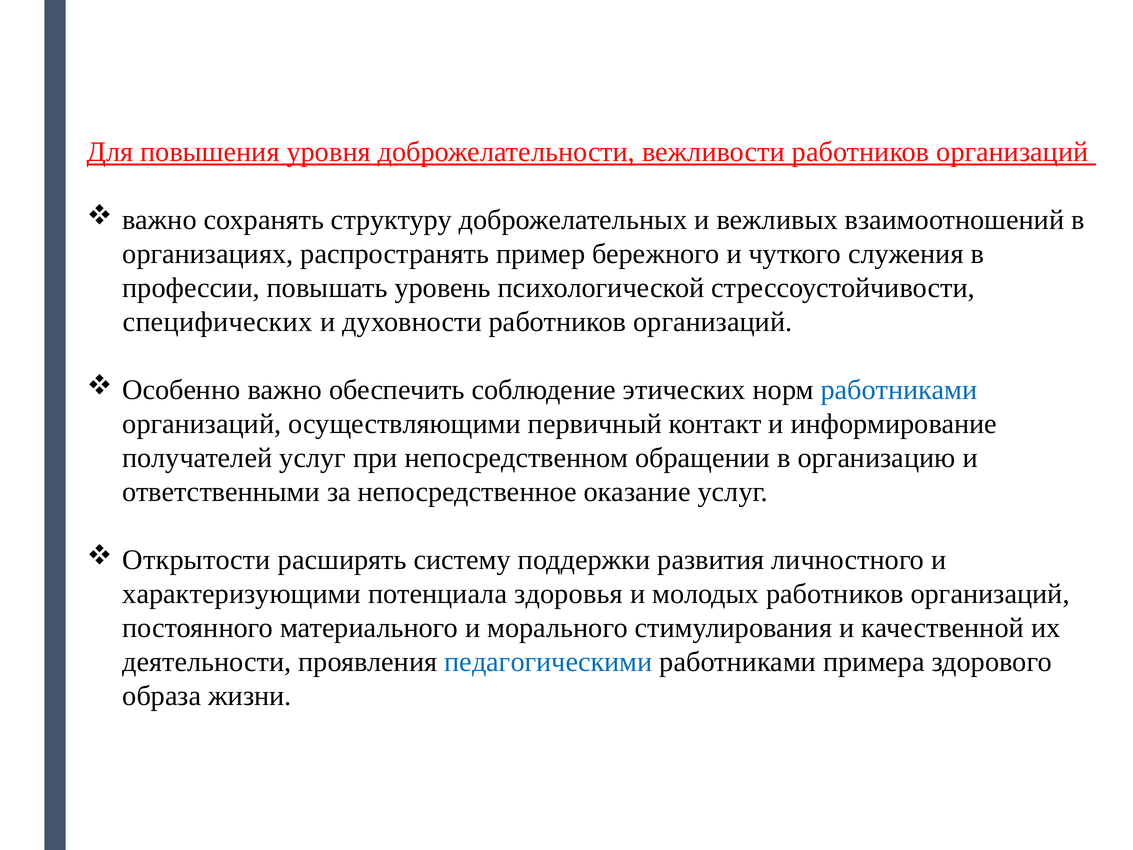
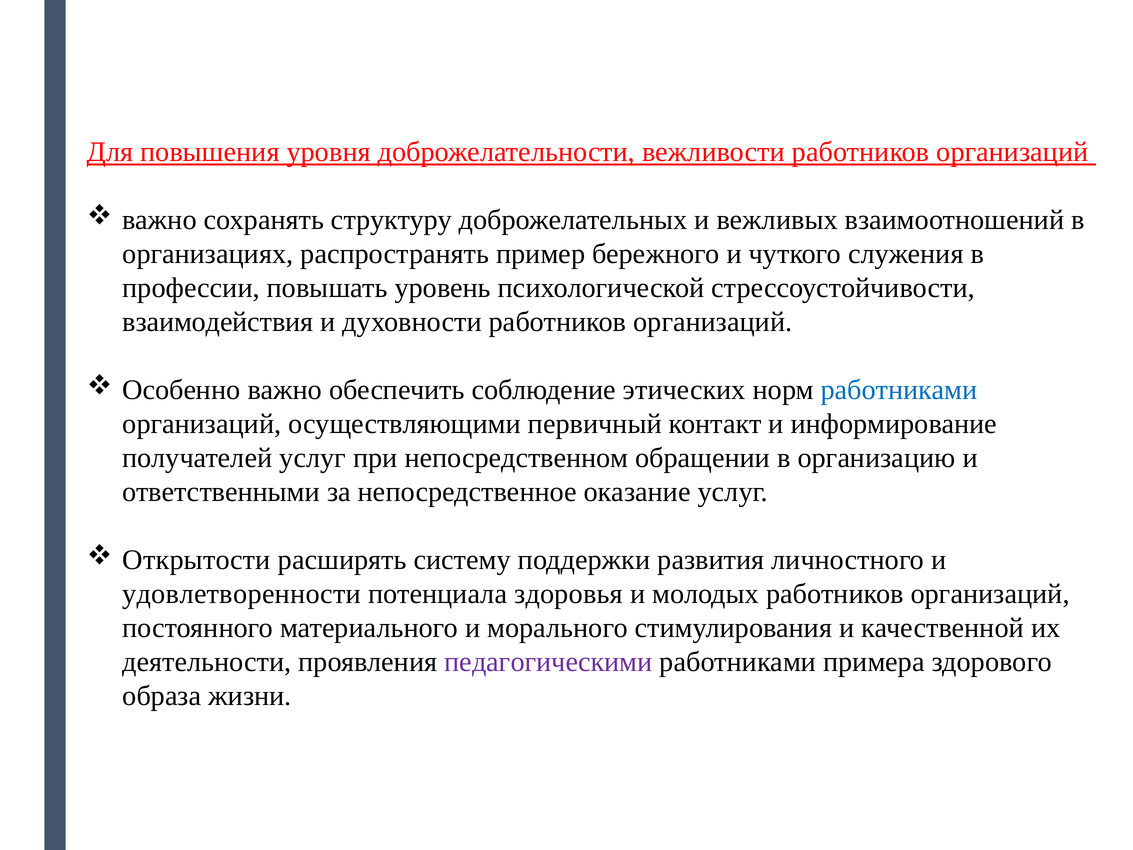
специфических: специфических -> взаимодействия
характеризующими: характеризующими -> удовлетворенности
педагогическими colour: blue -> purple
